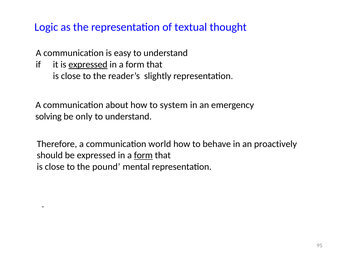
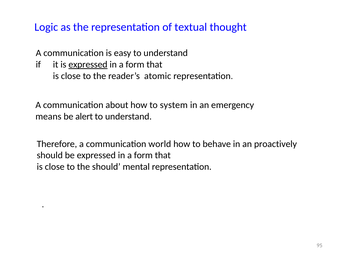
slightly: slightly -> atomic
solving: solving -> means
only: only -> alert
form at (143, 155) underline: present -> none
the pound: pound -> should
